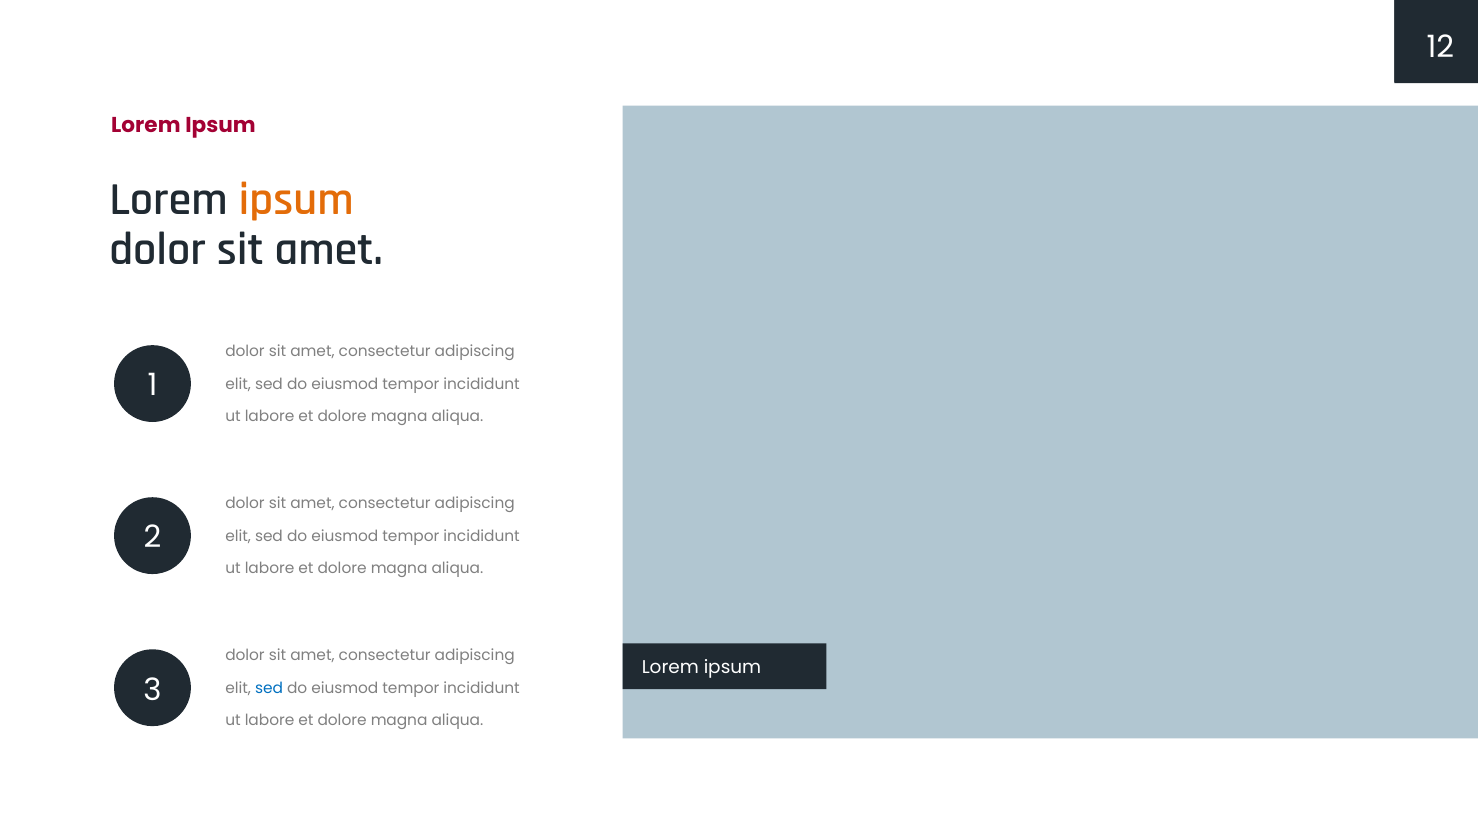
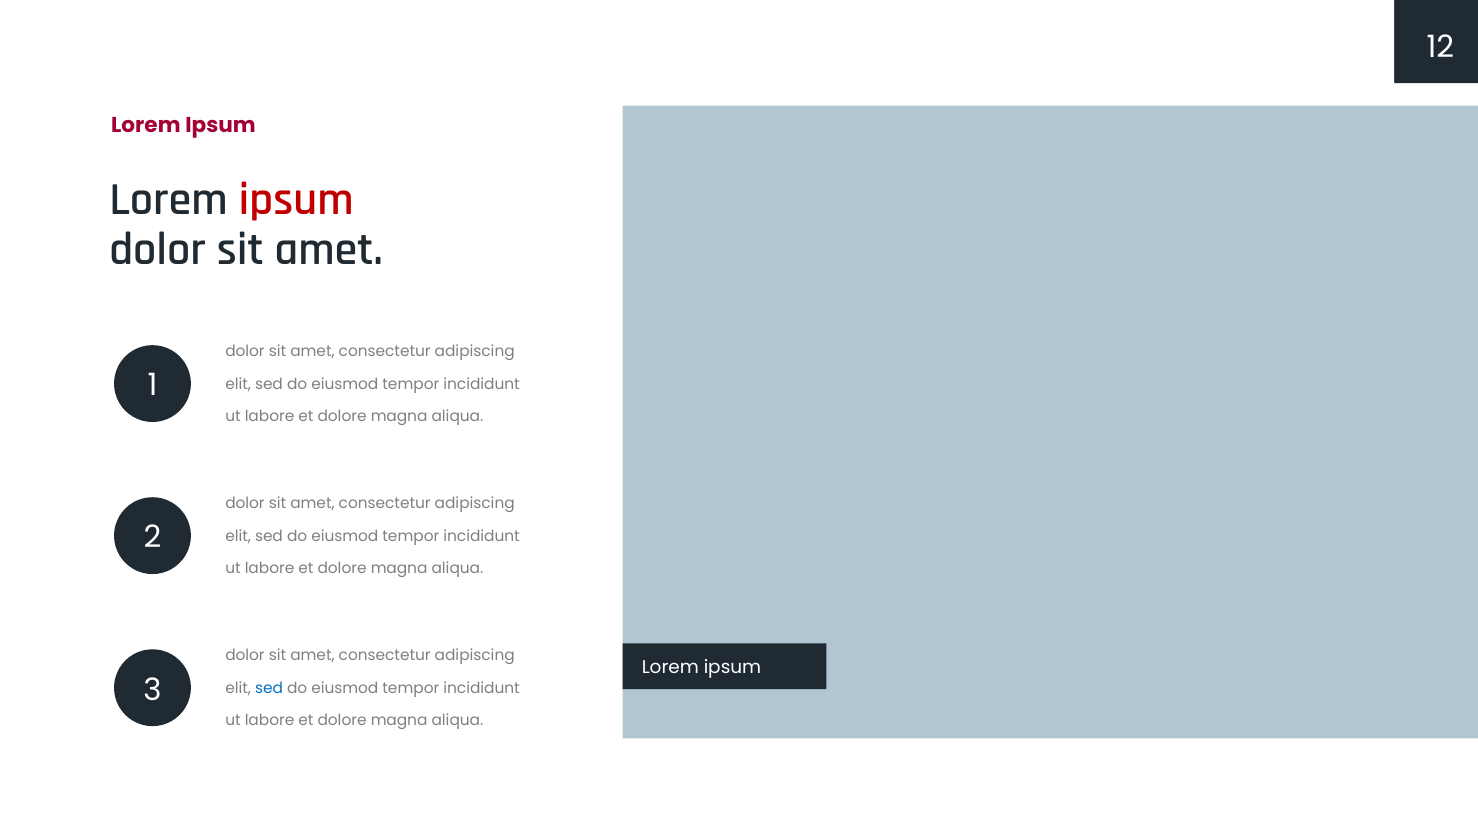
ipsum at (296, 199) colour: orange -> red
